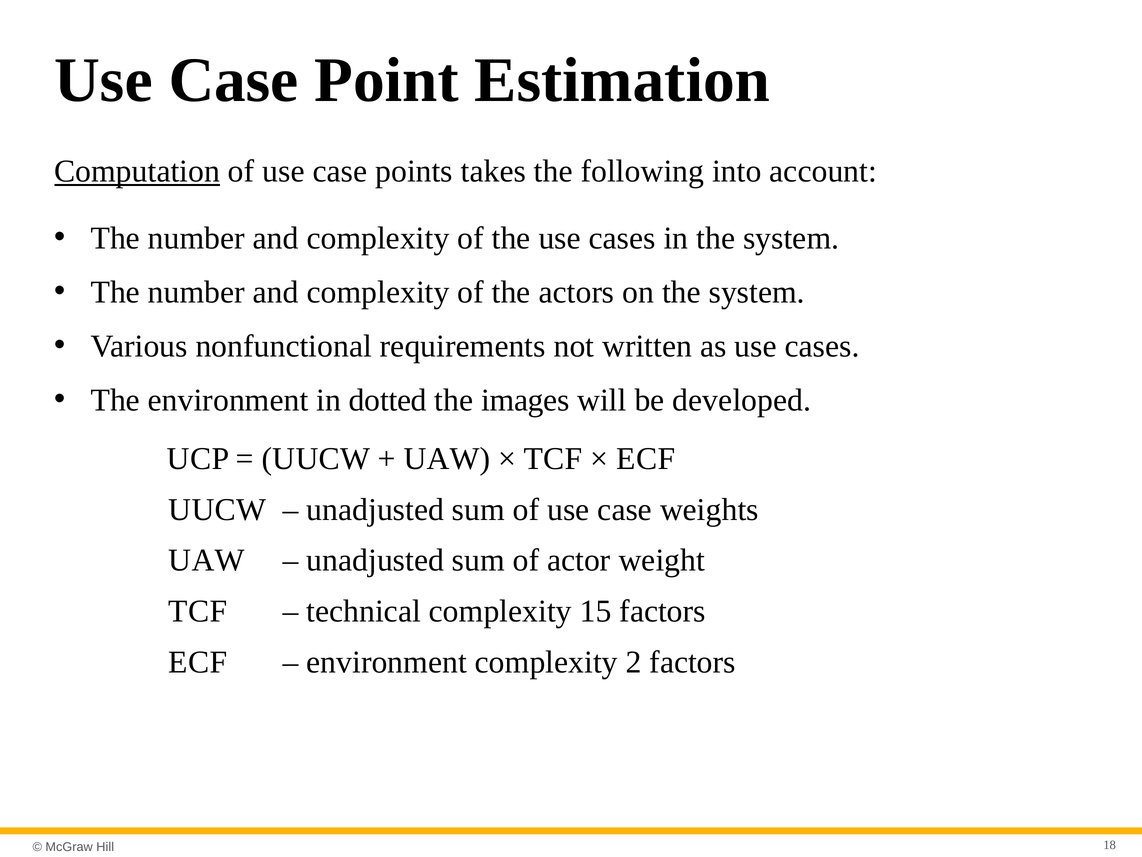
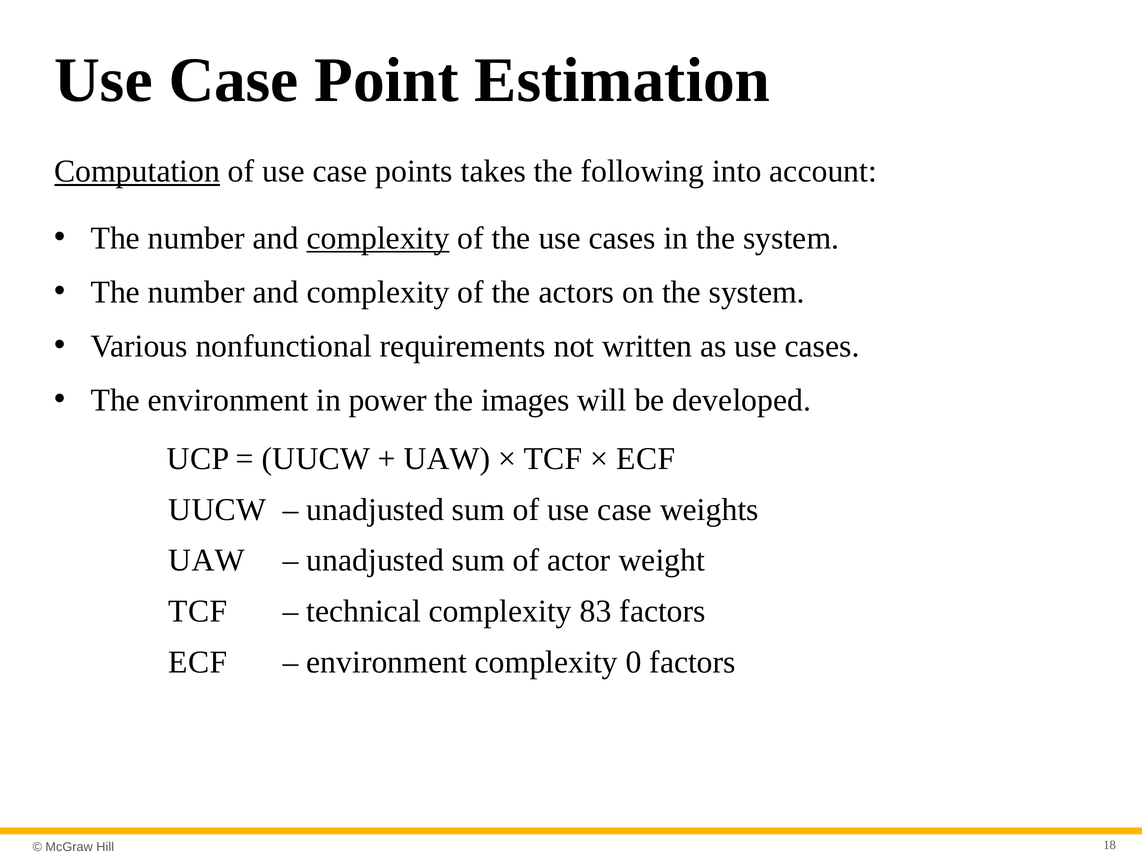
complexity at (378, 238) underline: none -> present
dotted: dotted -> power
15: 15 -> 83
2: 2 -> 0
